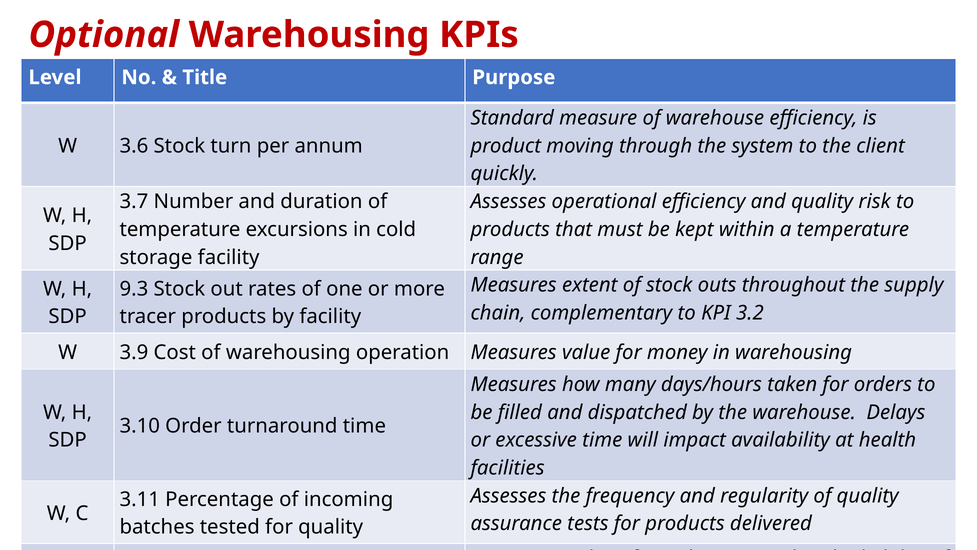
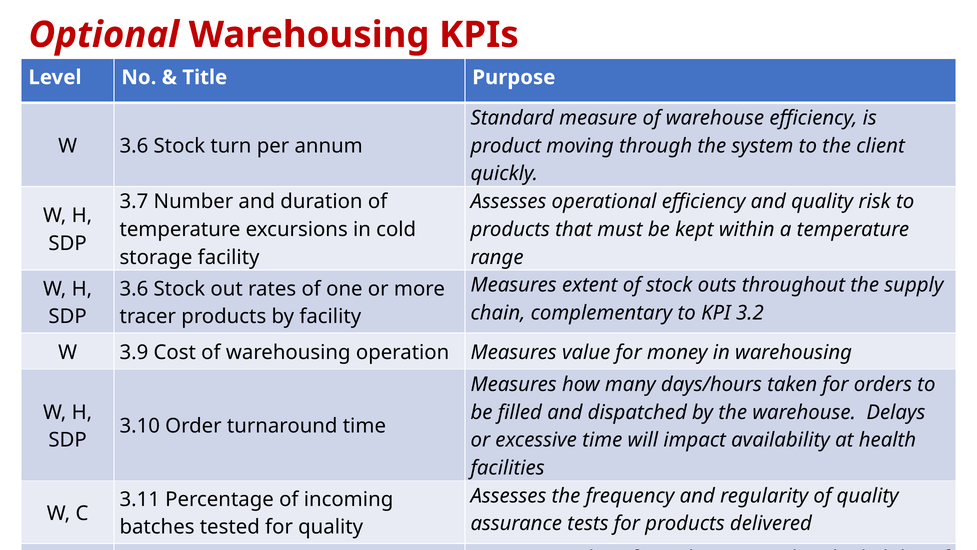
9.3 at (134, 289): 9.3 -> 3.6
